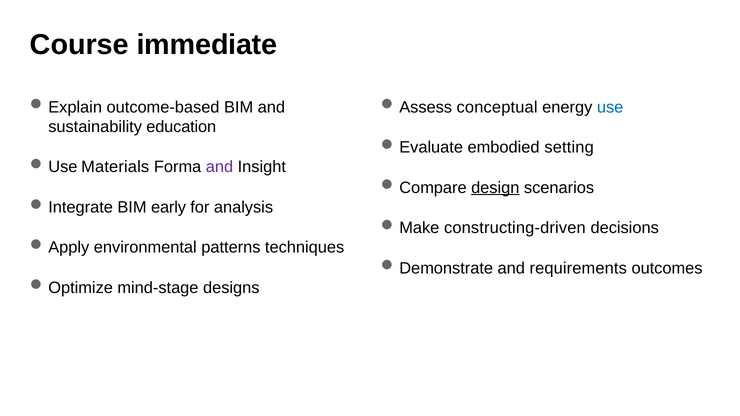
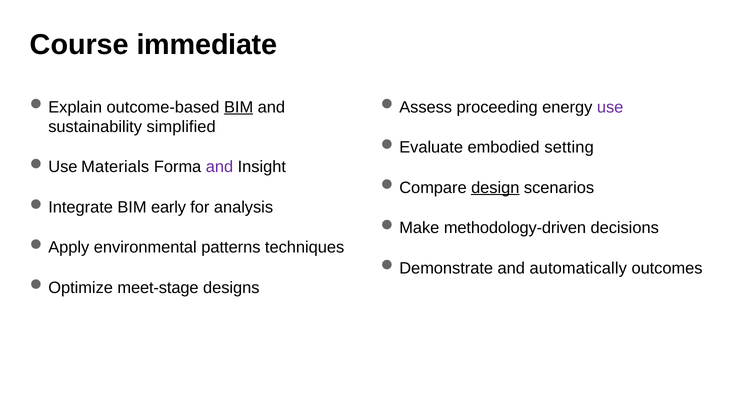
BIM at (239, 107) underline: none -> present
conceptual: conceptual -> proceeding
use colour: blue -> purple
education: education -> simplified
constructing-driven: constructing-driven -> methodology-driven
requirements: requirements -> automatically
mind-stage: mind-stage -> meet-stage
